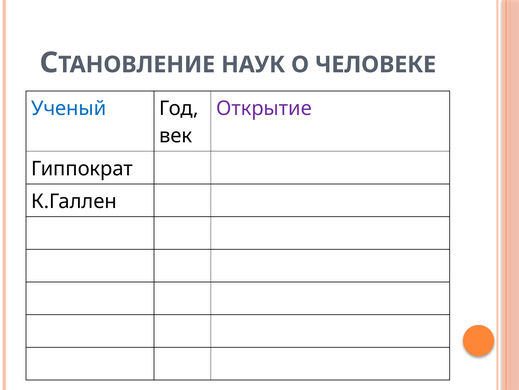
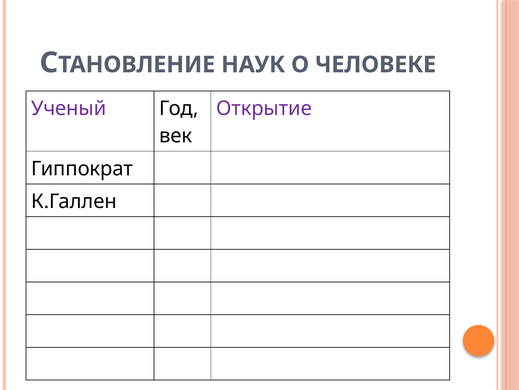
Ученый colour: blue -> purple
